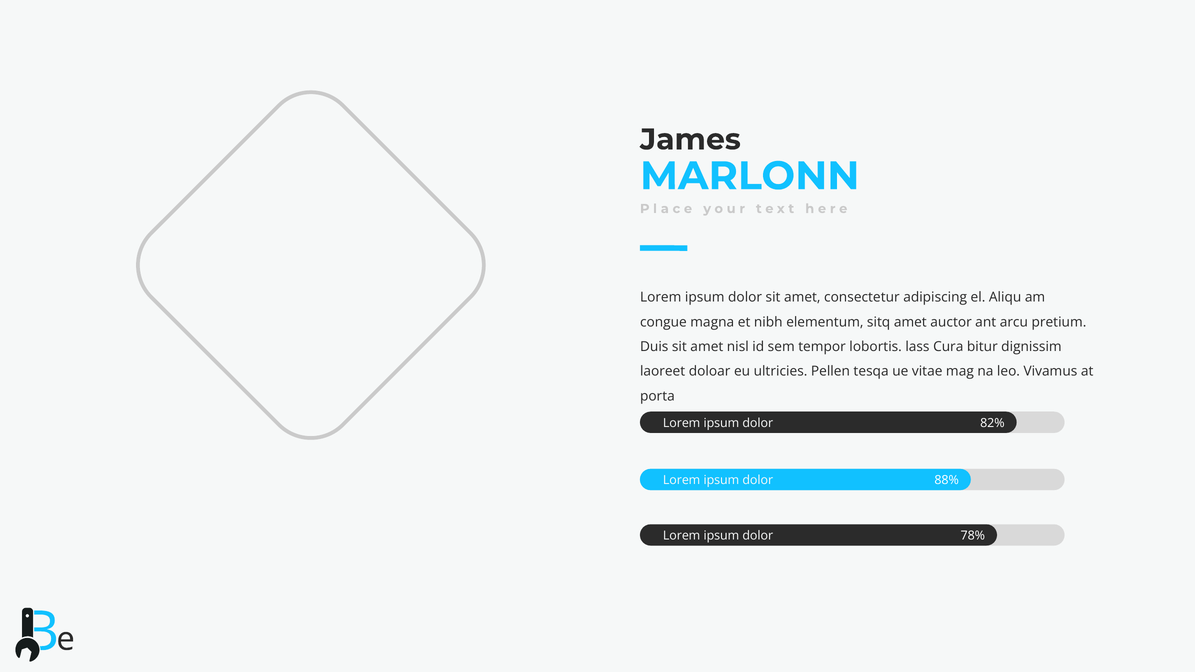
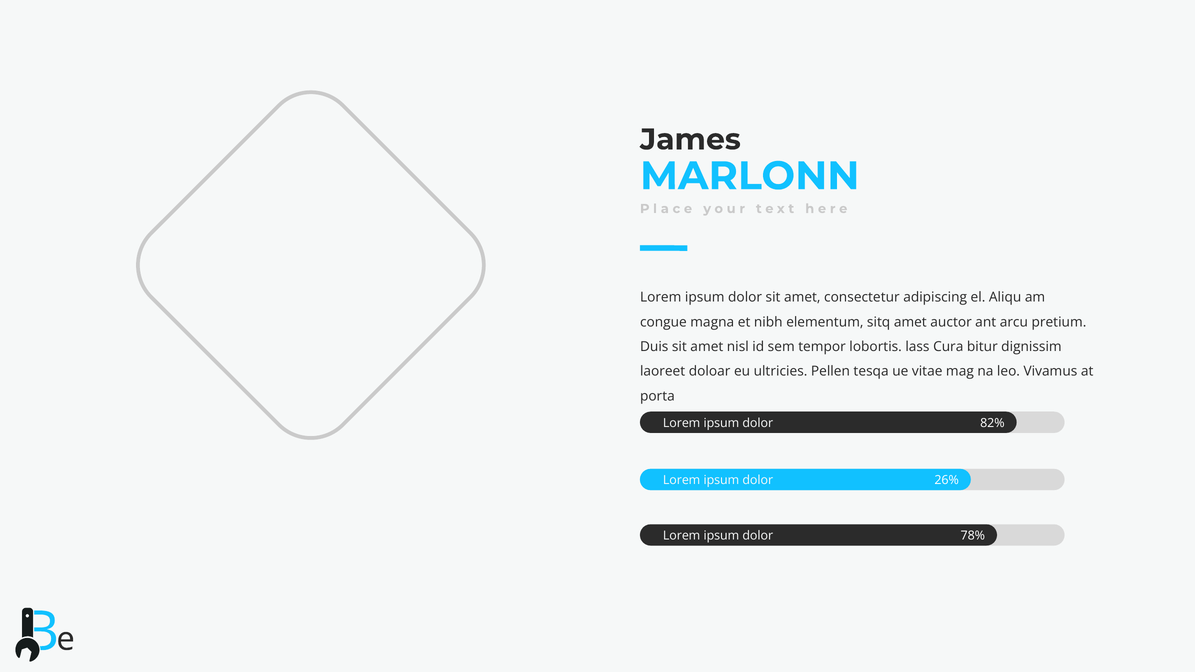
88%: 88% -> 26%
